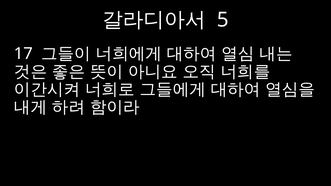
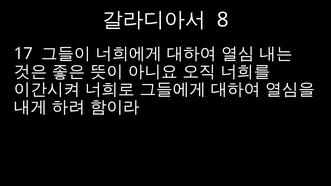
5: 5 -> 8
